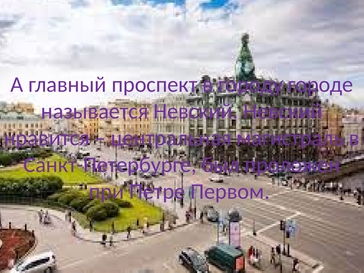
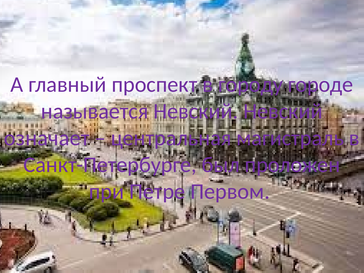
нравится: нравится -> означает
